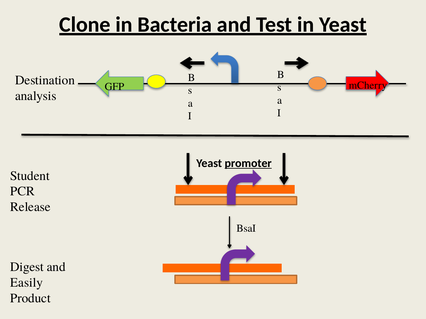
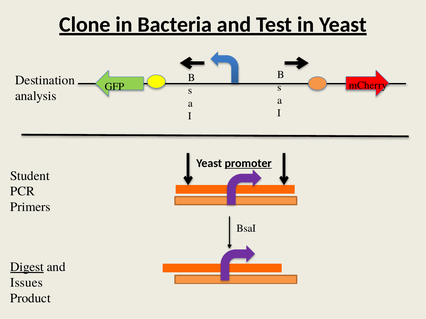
Release: Release -> Primers
Digest underline: none -> present
Easily: Easily -> Issues
